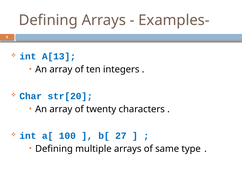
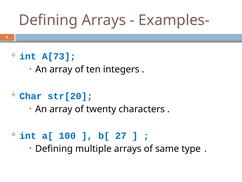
A[13: A[13 -> A[73
